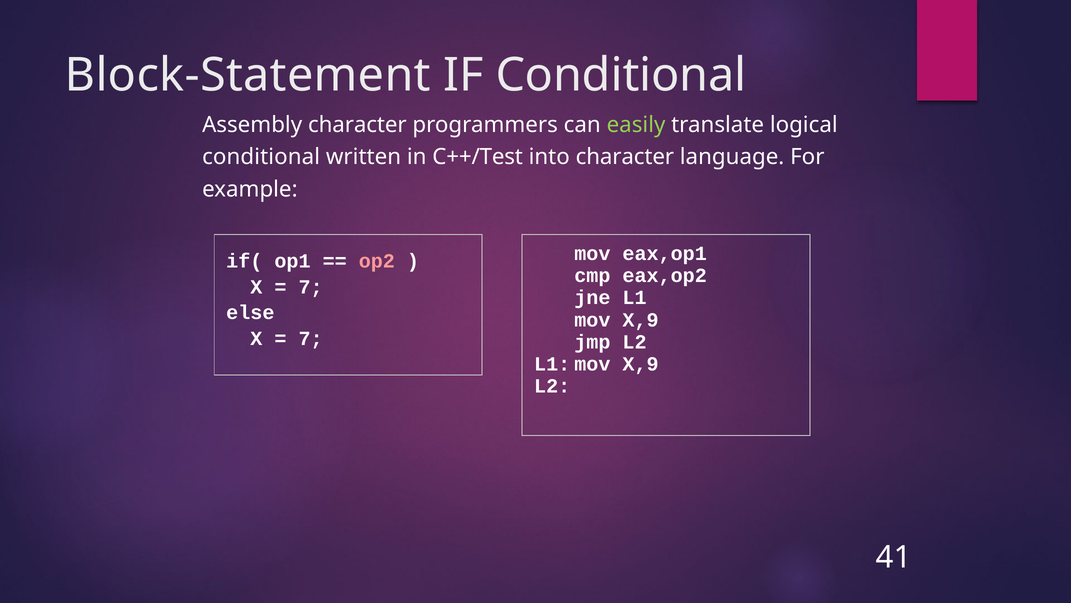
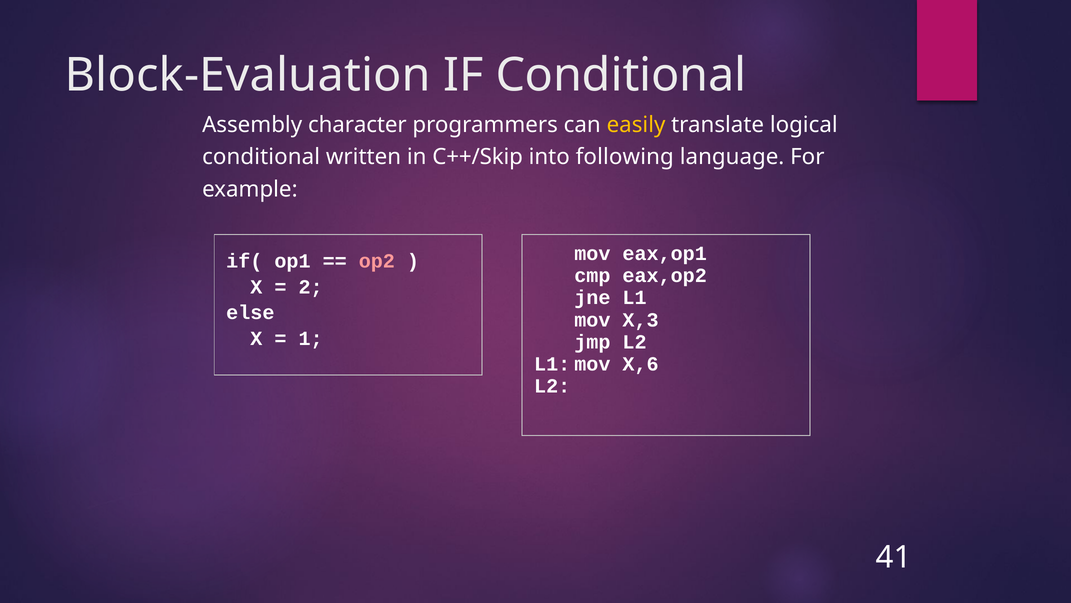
Block-Statement: Block-Statement -> Block-Evaluation
easily colour: light green -> yellow
C++/Test: C++/Test -> C++/Skip
into character: character -> following
7 at (311, 287): 7 -> 2
mov X,9: X,9 -> X,3
7 at (311, 338): 7 -> 1
X,9 at (641, 364): X,9 -> X,6
